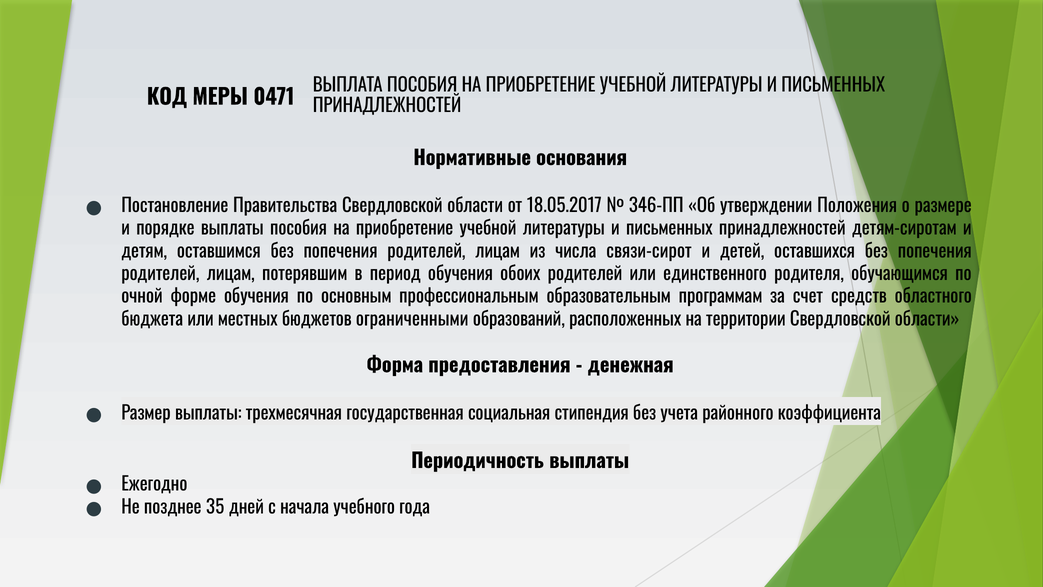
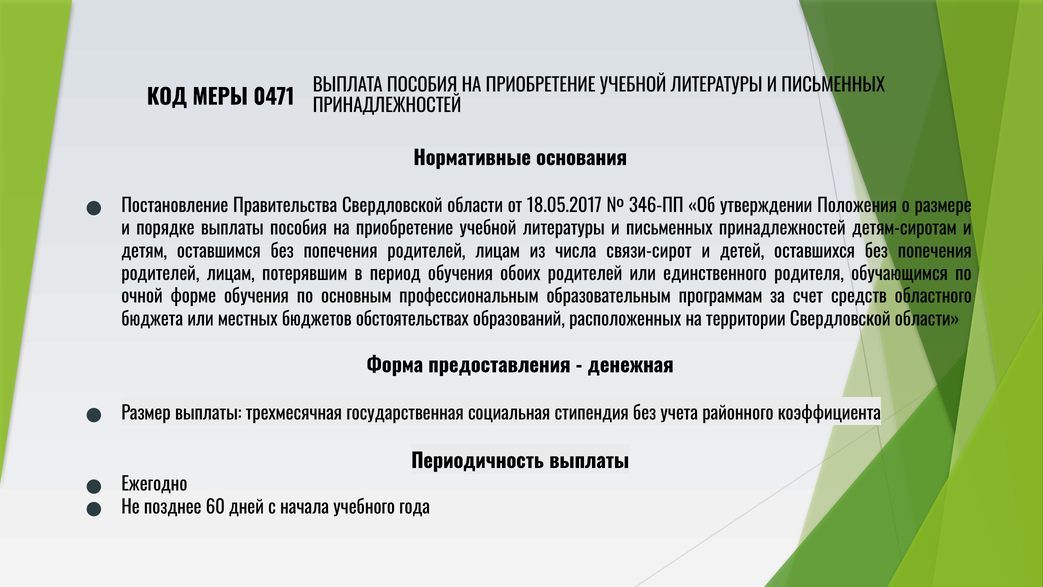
ограниченными: ограниченными -> обстоятельствах
35: 35 -> 60
